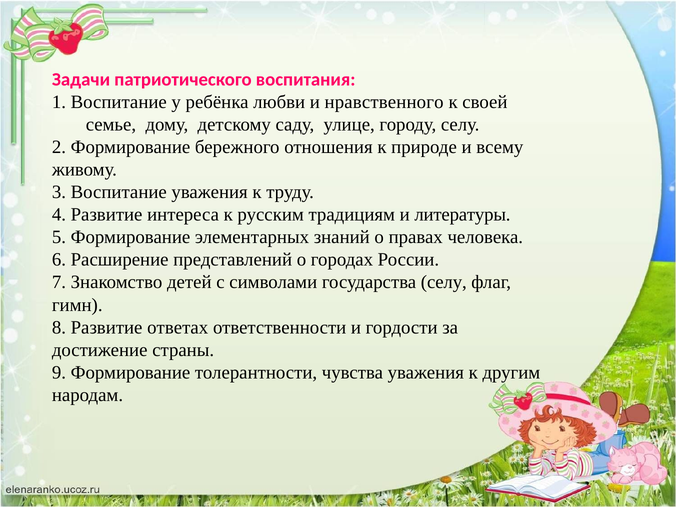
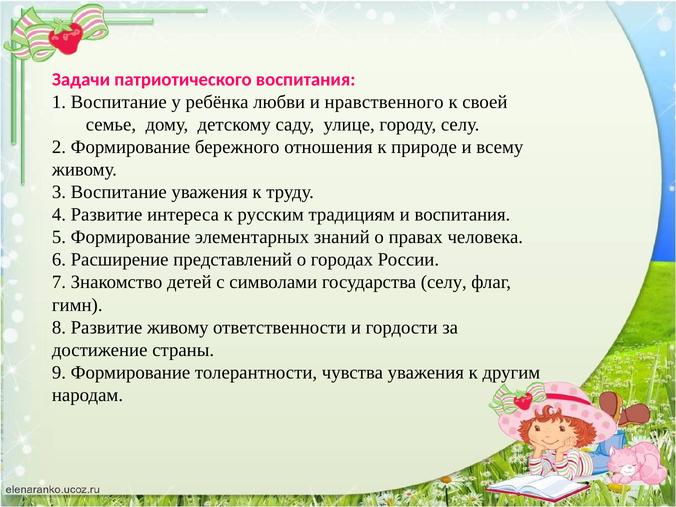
и литературы: литературы -> воспитания
Развитие ответах: ответах -> живому
